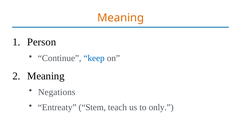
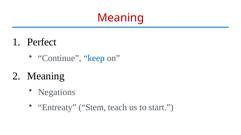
Meaning at (121, 18) colour: orange -> red
Person: Person -> Perfect
only: only -> start
